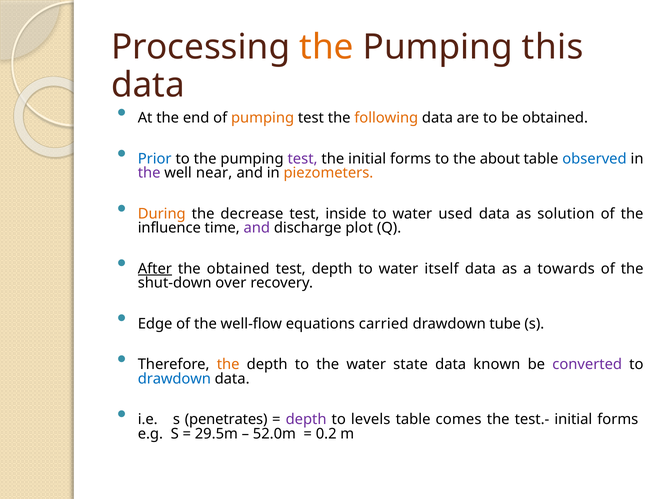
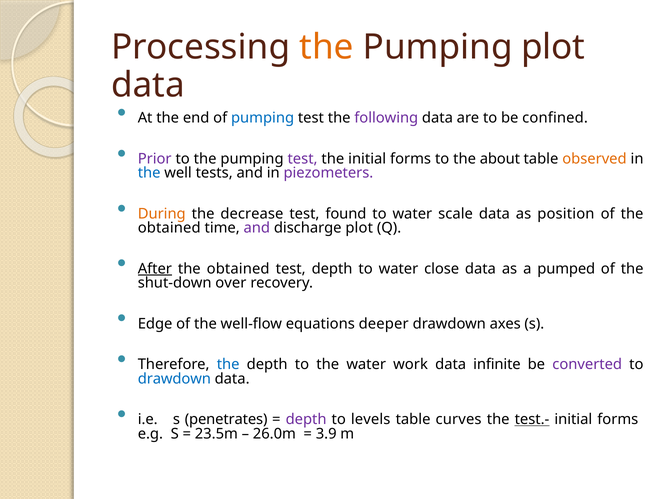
Pumping this: this -> plot
pumping at (263, 118) colour: orange -> blue
following colour: orange -> purple
be obtained: obtained -> confined
Prior colour: blue -> purple
observed colour: blue -> orange
the at (149, 173) colour: purple -> blue
near: near -> tests
piezometers colour: orange -> purple
inside: inside -> found
used: used -> scale
solution: solution -> position
influence at (169, 228): influence -> obtained
itself: itself -> close
towards: towards -> pumped
carried: carried -> deeper
tube: tube -> axes
the at (228, 365) colour: orange -> blue
state: state -> work
known: known -> infinite
comes: comes -> curves
test.- underline: none -> present
29.5m: 29.5m -> 23.5m
52.0m: 52.0m -> 26.0m
0.2: 0.2 -> 3.9
